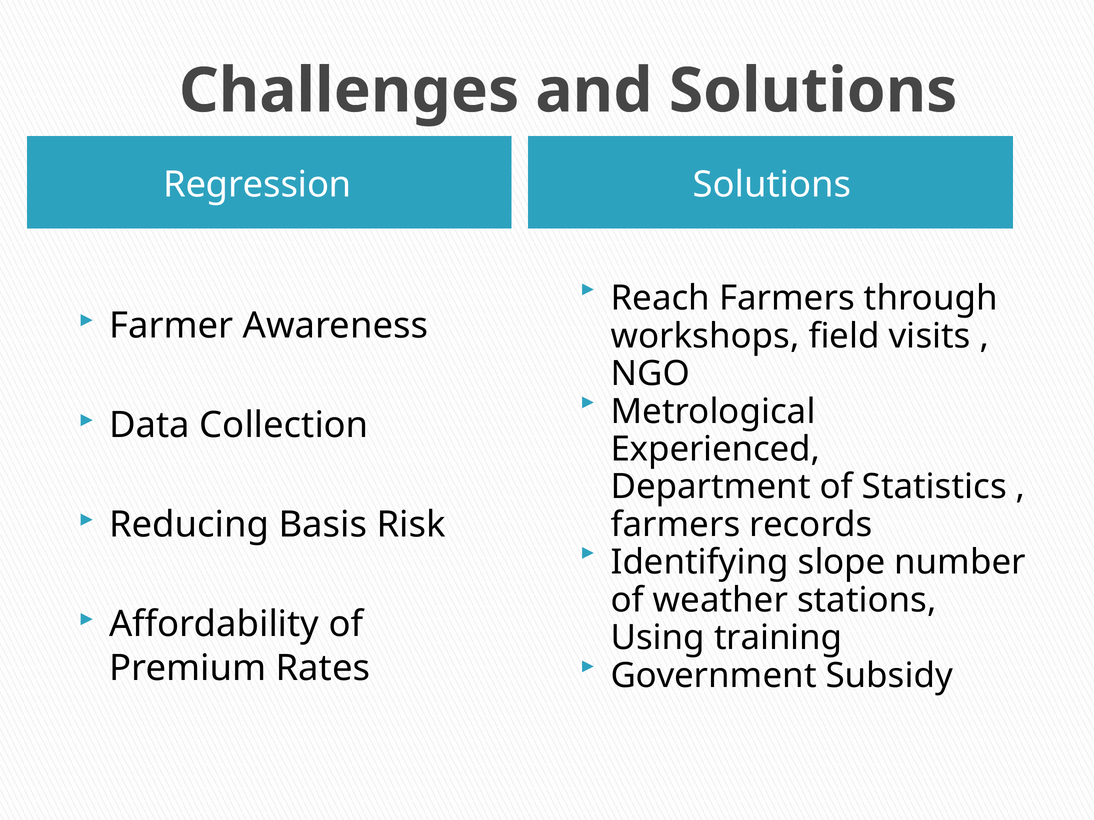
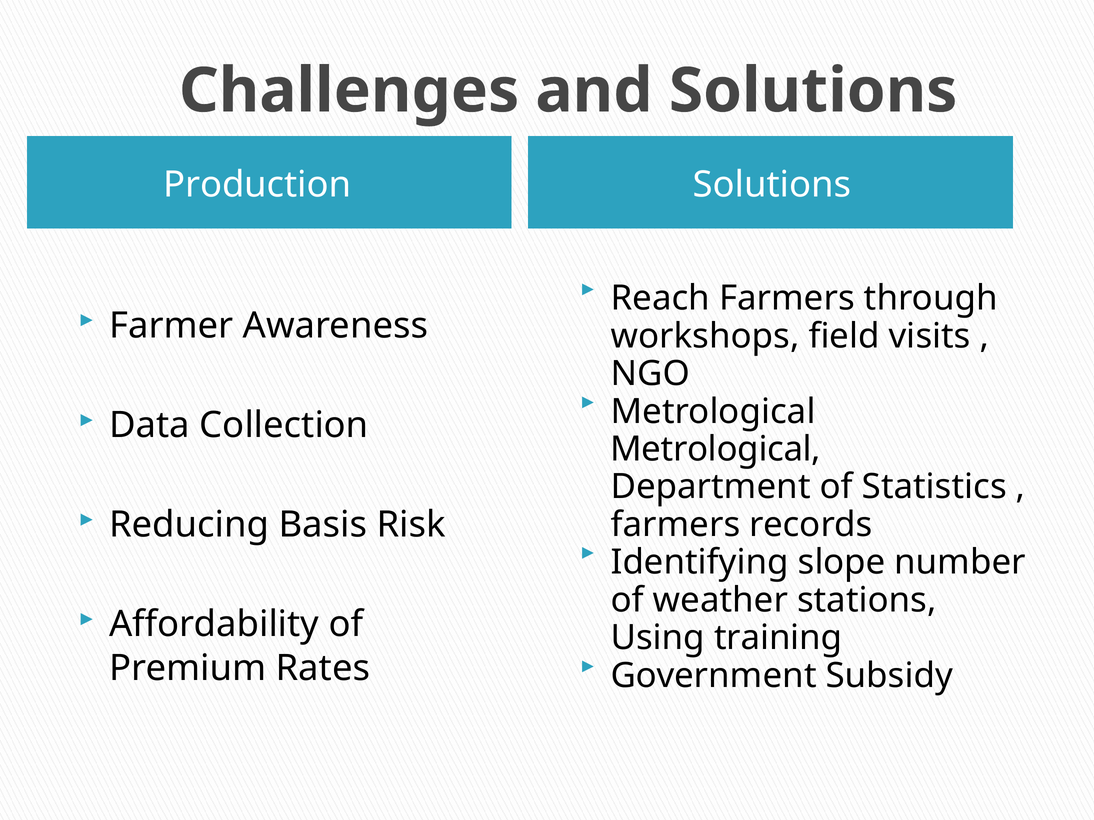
Regression: Regression -> Production
Experienced at (715, 450): Experienced -> Metrological
